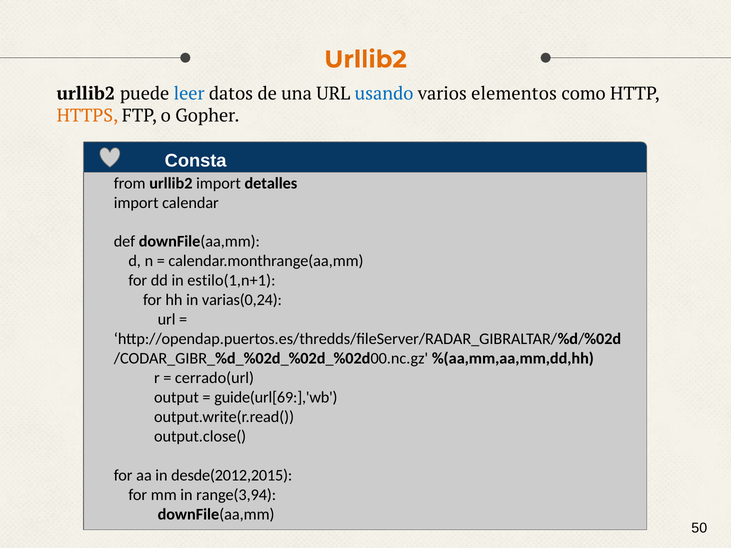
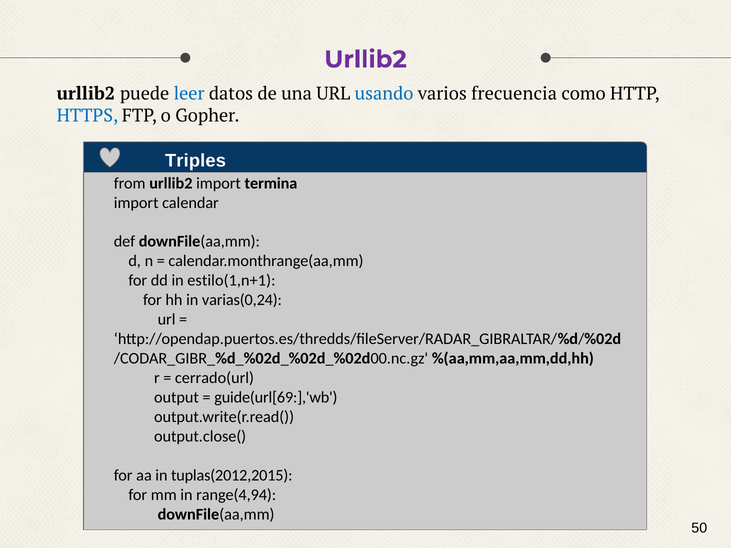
Urllib2 at (366, 59) colour: orange -> purple
elementos: elementos -> frecuencia
HTTPS colour: orange -> blue
Consta: Consta -> Triples
detalles: detalles -> termina
desde(2012,2015: desde(2012,2015 -> tuplas(2012,2015
range(3,94: range(3,94 -> range(4,94
